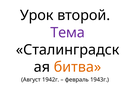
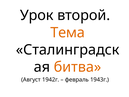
Тема colour: purple -> orange
